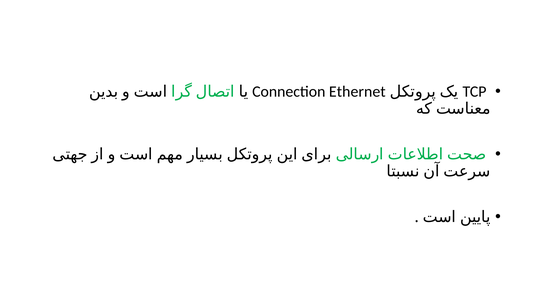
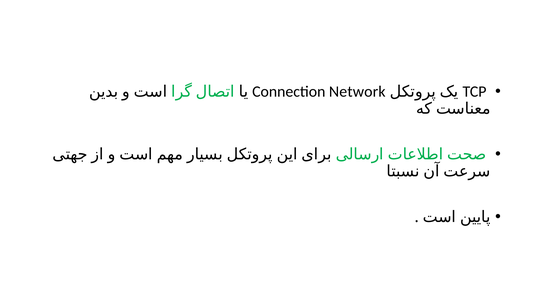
Ethernet: Ethernet -> Network
